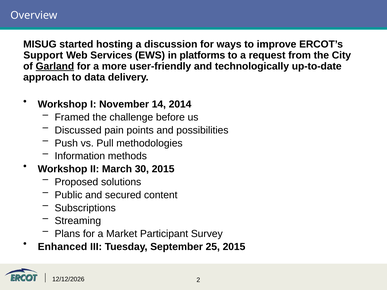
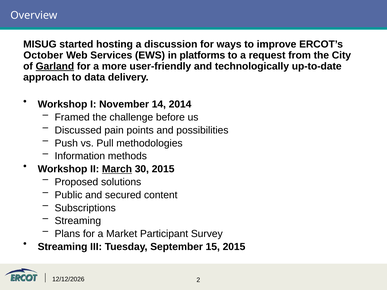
Support: Support -> October
March underline: none -> present
Enhanced at (62, 247): Enhanced -> Streaming
25: 25 -> 15
